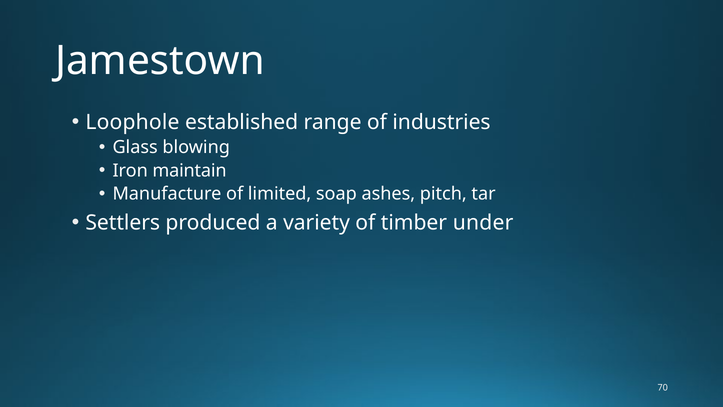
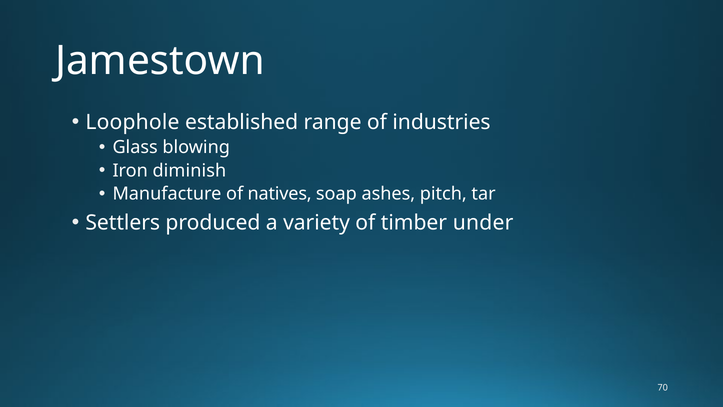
maintain: maintain -> diminish
limited: limited -> natives
